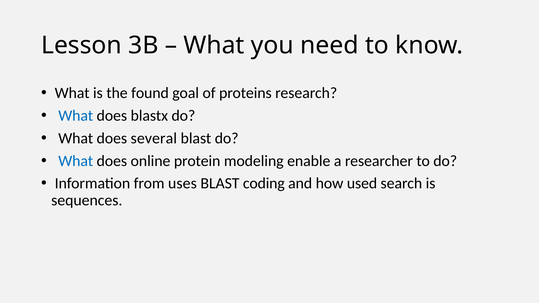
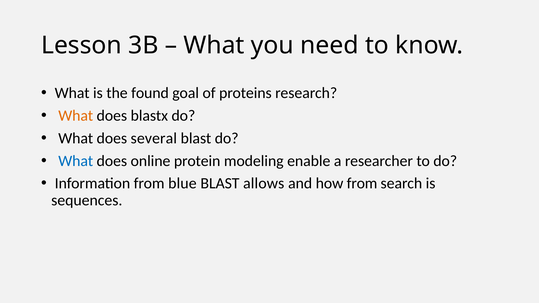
What at (76, 116) colour: blue -> orange
uses: uses -> blue
coding: coding -> allows
how used: used -> from
